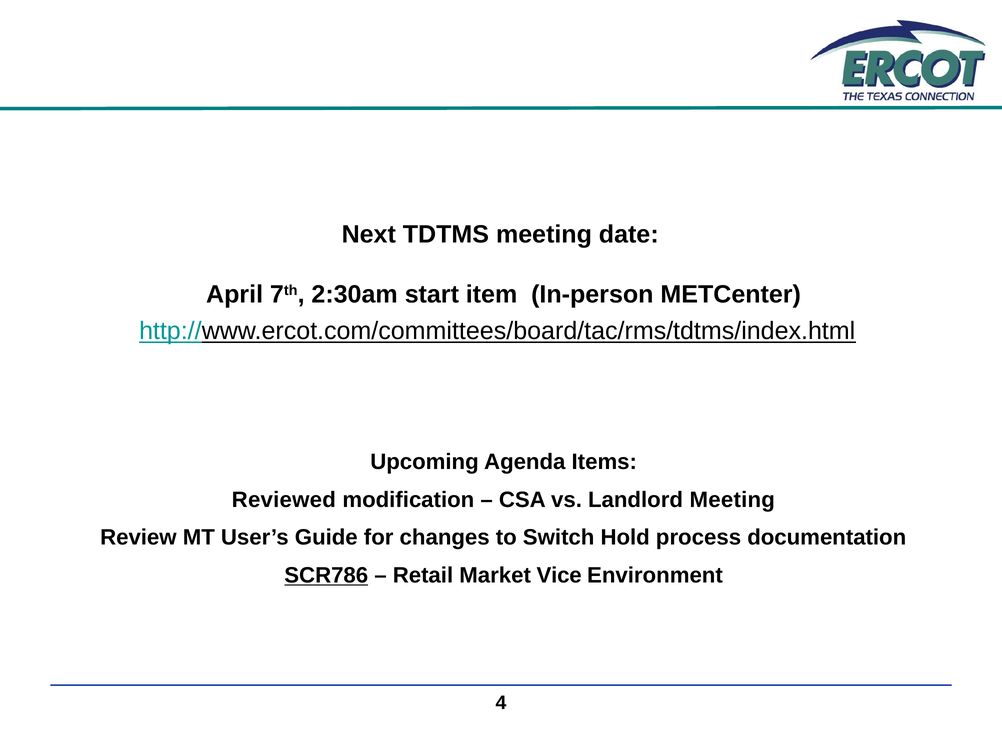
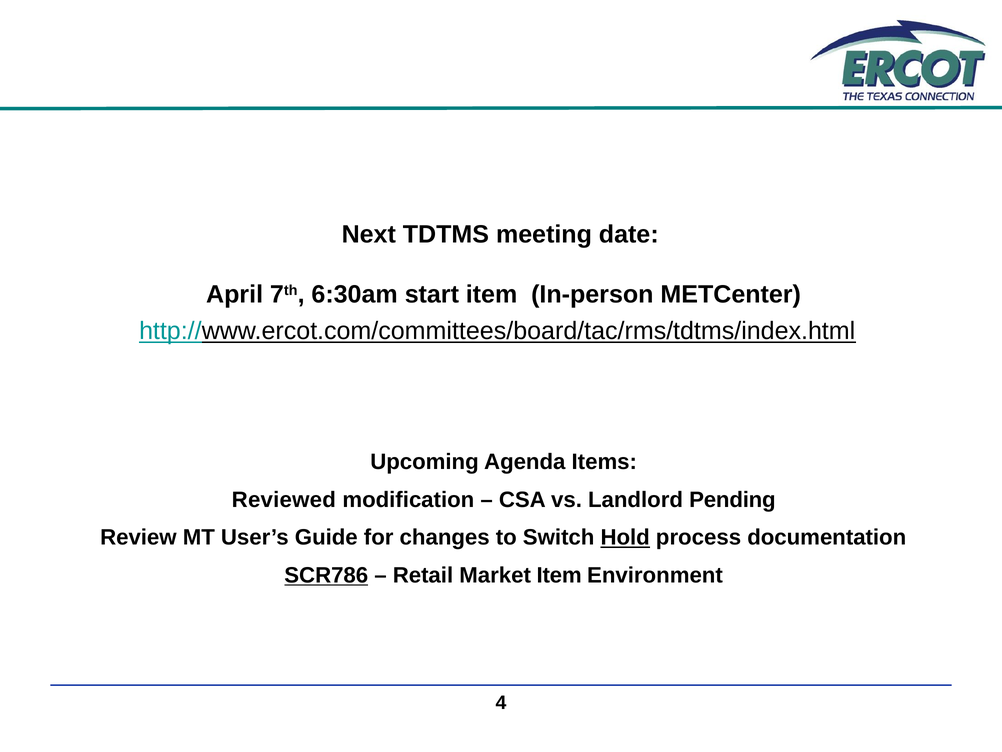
2:30am: 2:30am -> 6:30am
Landlord Meeting: Meeting -> Pending
Hold underline: none -> present
Market Vice: Vice -> Item
